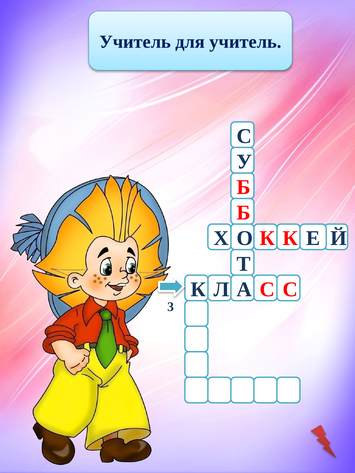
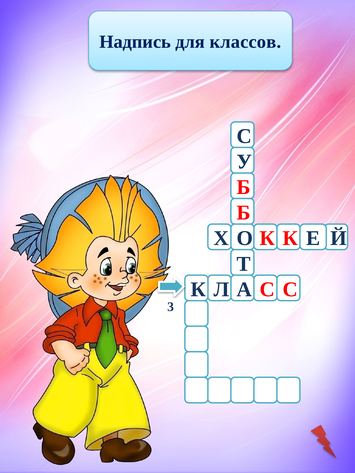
Учитель at (135, 42): Учитель -> Надпись
для учитель: учитель -> классов
